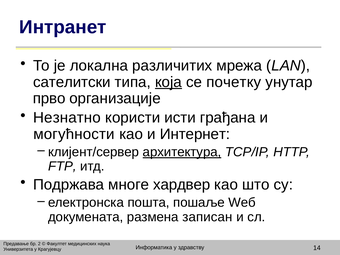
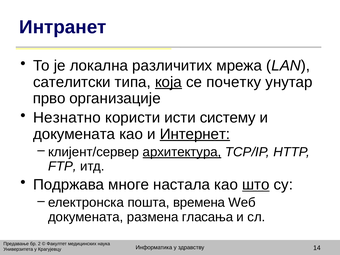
грађана: грађана -> систему
могућности at (74, 134): могућности -> докумената
Интернет underline: none -> present
хардвер: хардвер -> настала
што underline: none -> present
пошаље: пошаље -> времена
записан: записан -> гласања
